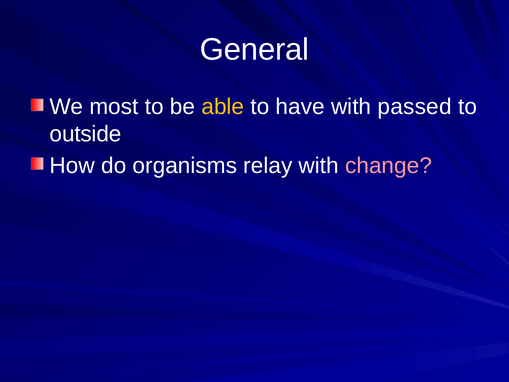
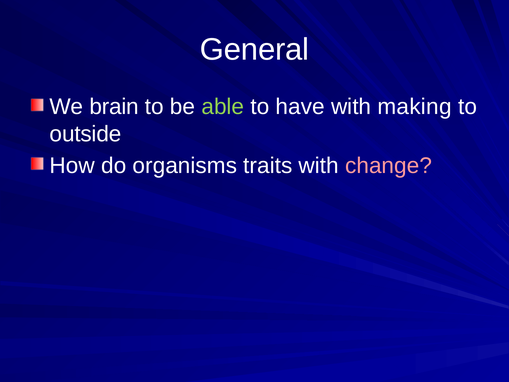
most: most -> brain
able colour: yellow -> light green
passed: passed -> making
relay: relay -> traits
